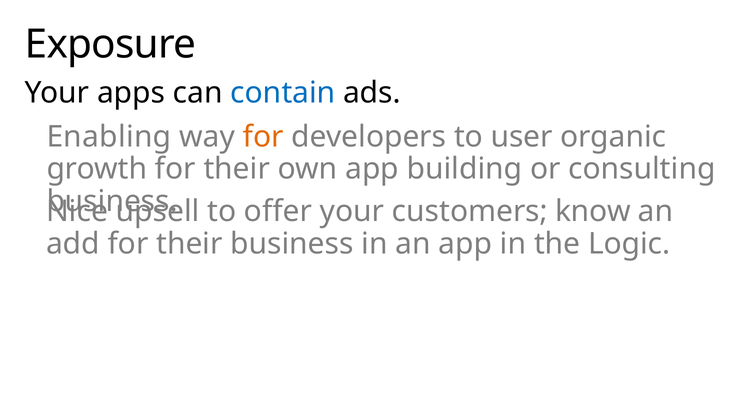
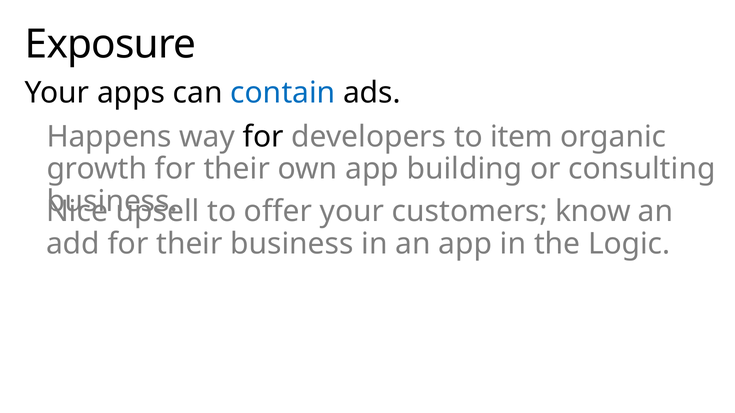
Enabling: Enabling -> Happens
for at (263, 137) colour: orange -> black
user: user -> item
